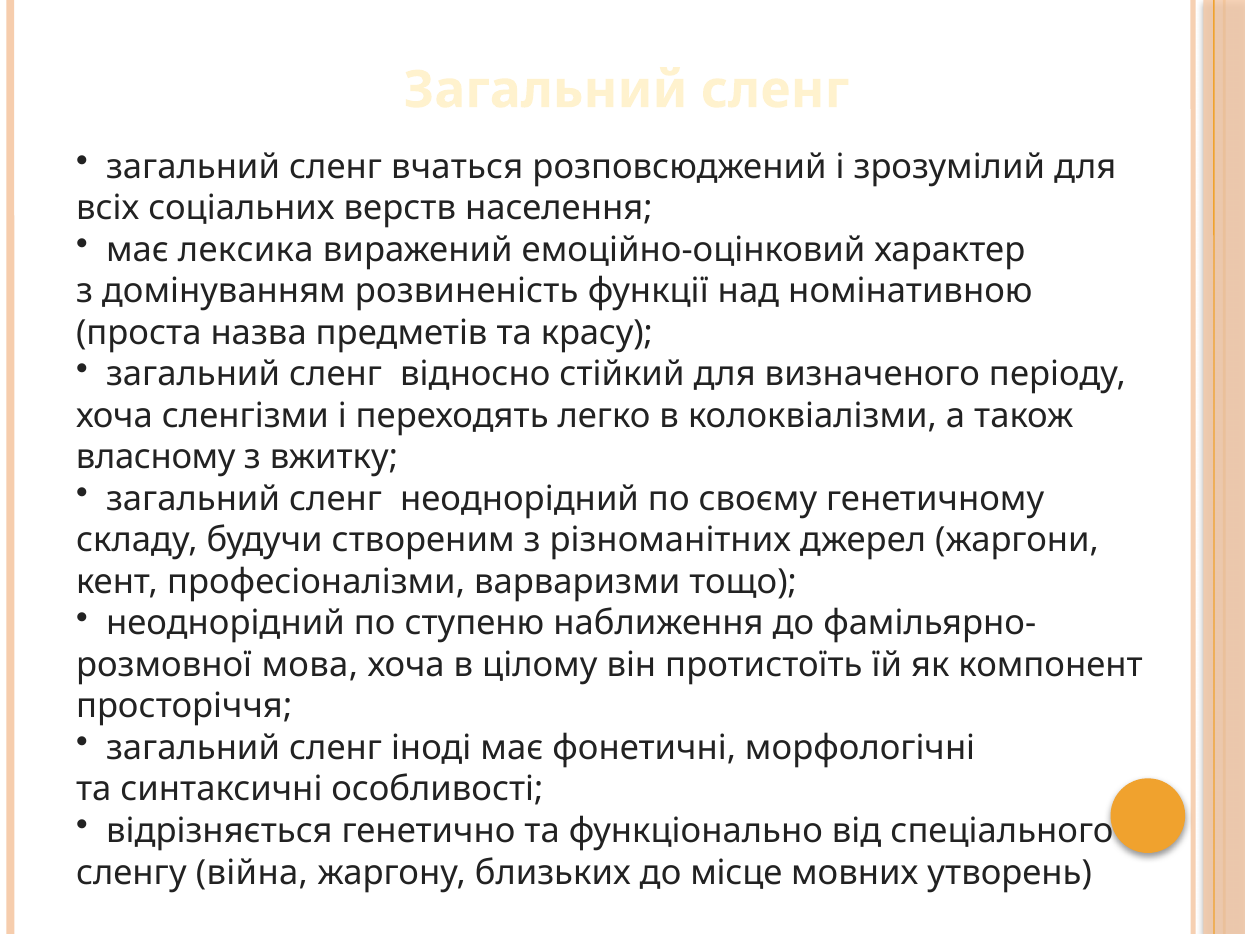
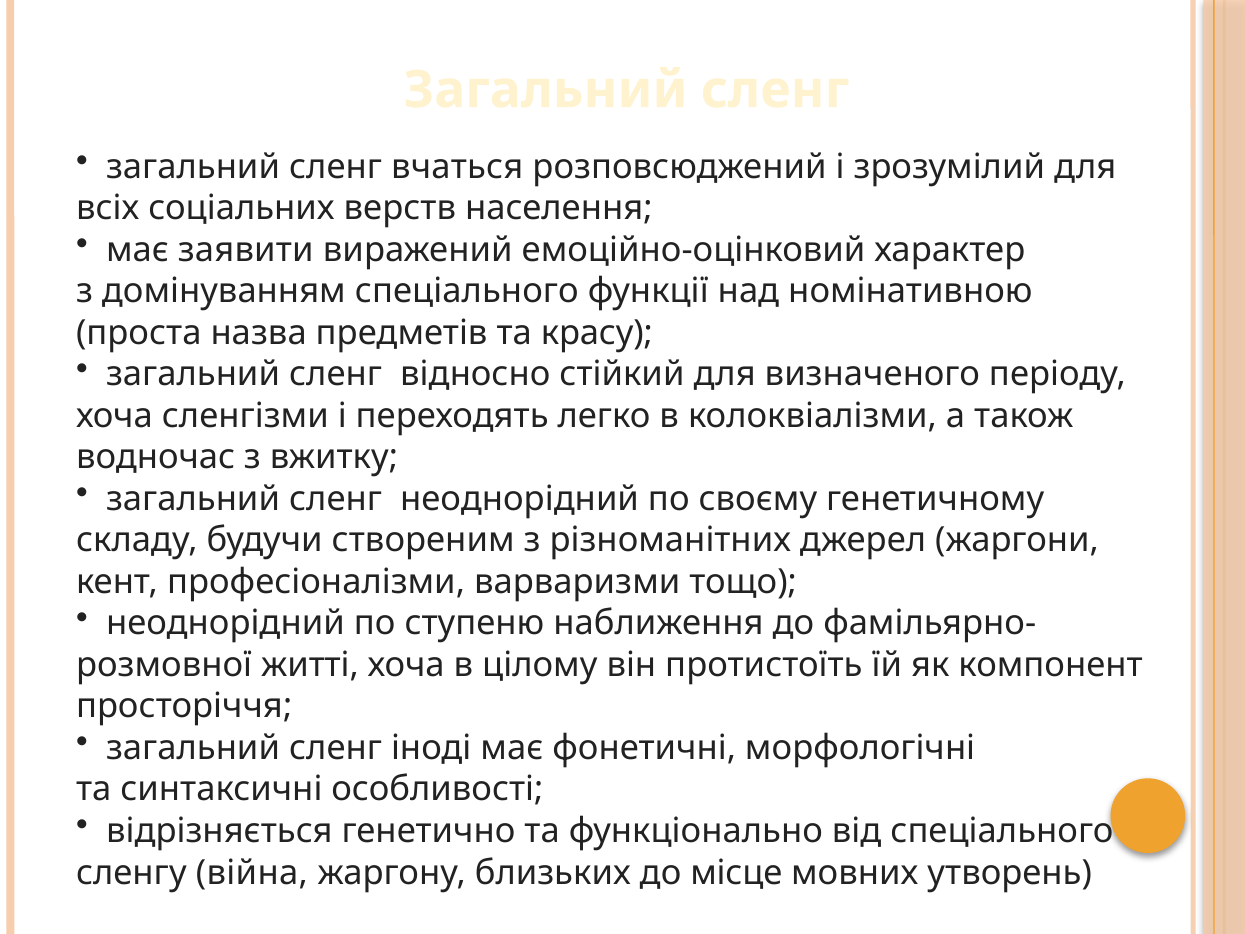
лексика: лексика -> заявити
домінуванням розвиненість: розвиненість -> спеціального
власному: власному -> водночас
мова: мова -> житті
